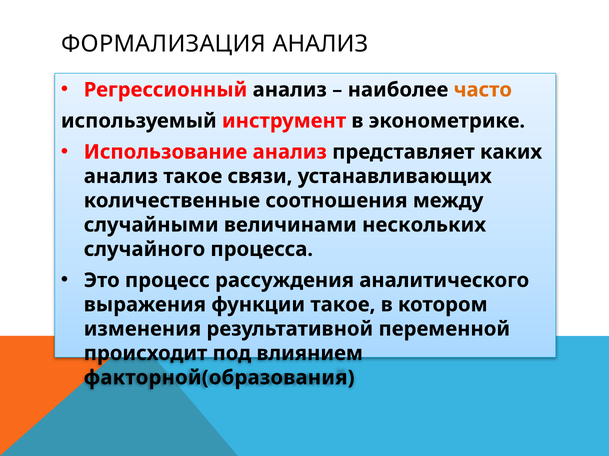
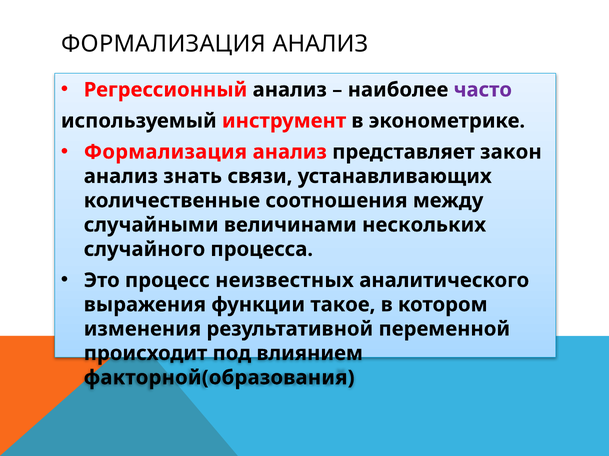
часто colour: orange -> purple
Использование at (166, 152): Использование -> Формализация
каких: каких -> закон
анализ такое: такое -> знать
рассуждения: рассуждения -> неизвестных
